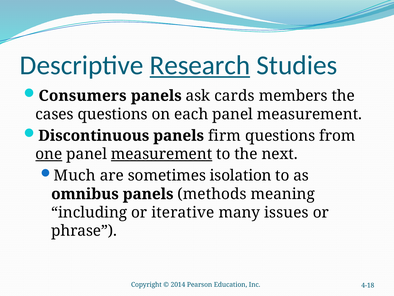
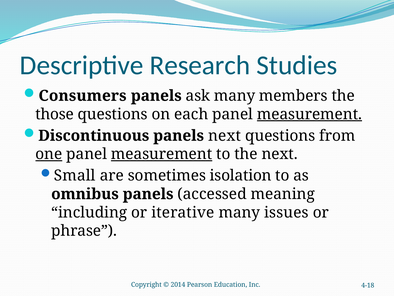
Research underline: present -> none
ask cards: cards -> many
cases: cases -> those
measurement at (309, 114) underline: none -> present
panels firm: firm -> next
Much: Much -> Small
methods: methods -> accessed
